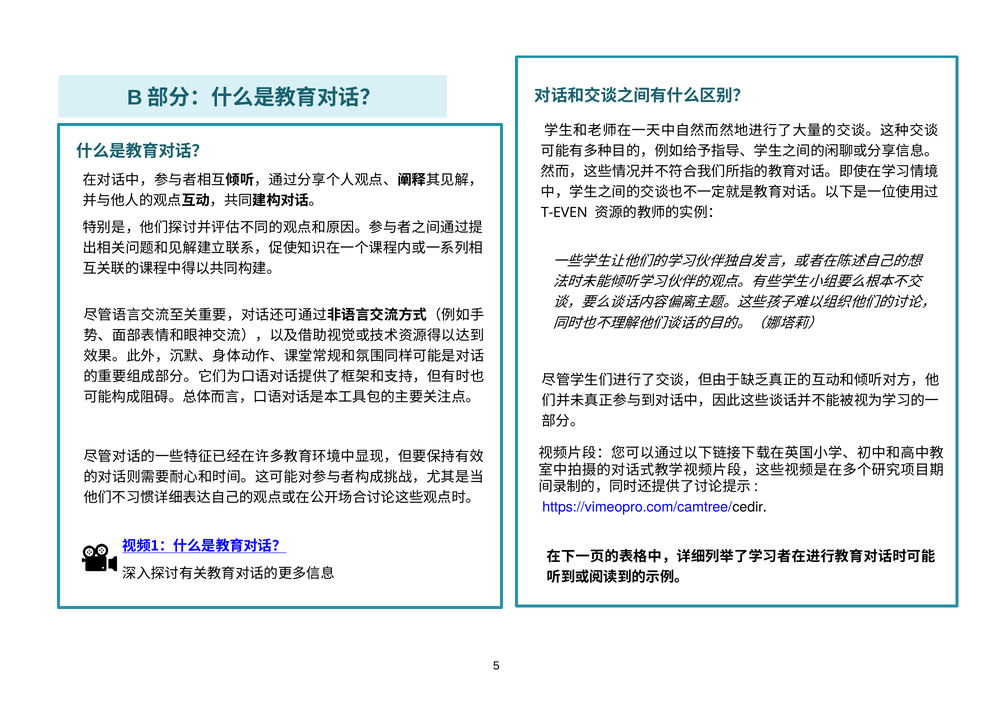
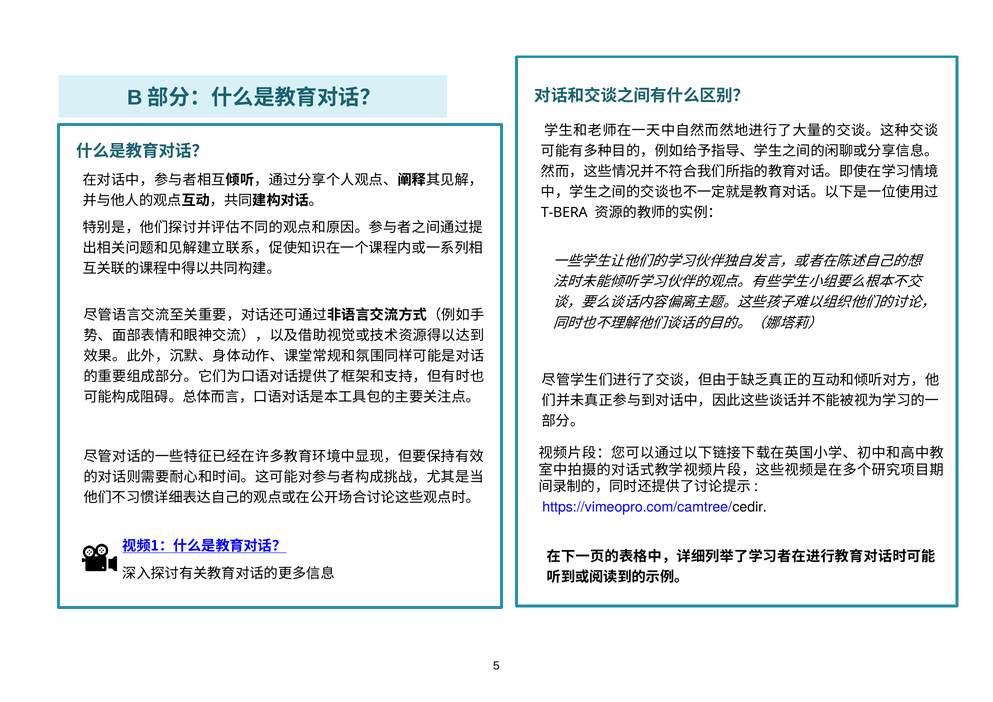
T-EVEN: T-EVEN -> T-BERA
